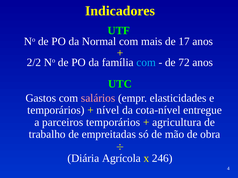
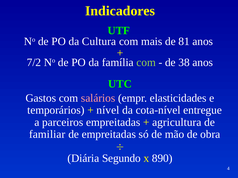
Normal: Normal -> Cultura
17: 17 -> 81
2/2: 2/2 -> 7/2
com at (146, 63) colour: light blue -> light green
72: 72 -> 38
parceiros temporários: temporários -> empreitadas
trabalho: trabalho -> familiar
Agrícola: Agrícola -> Segundo
246: 246 -> 890
